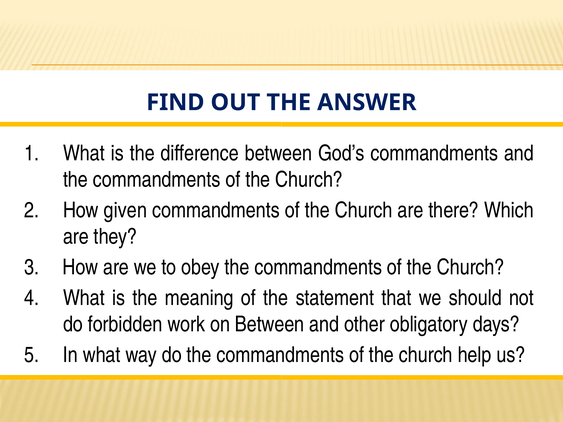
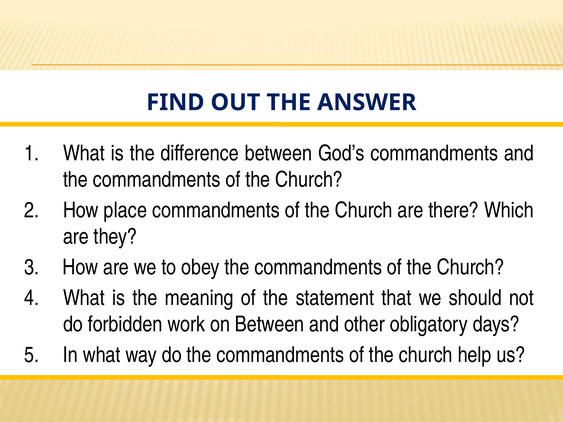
given: given -> place
